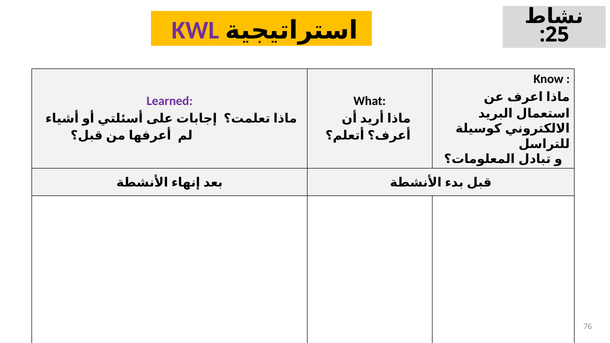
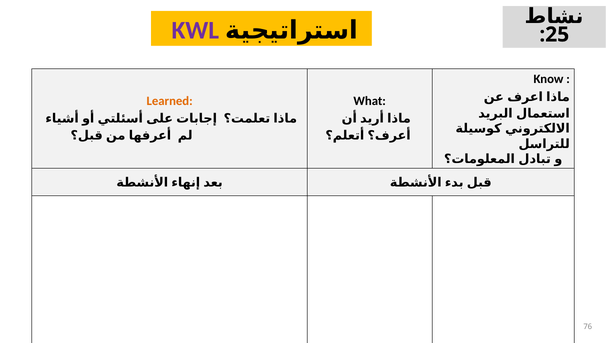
Learned colour: purple -> orange
